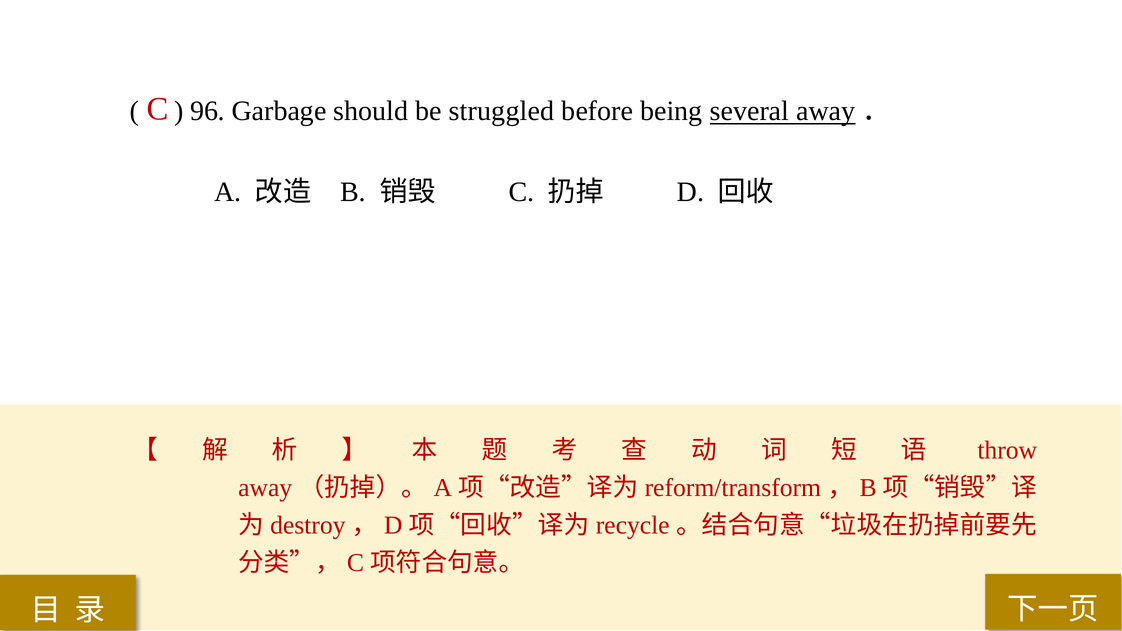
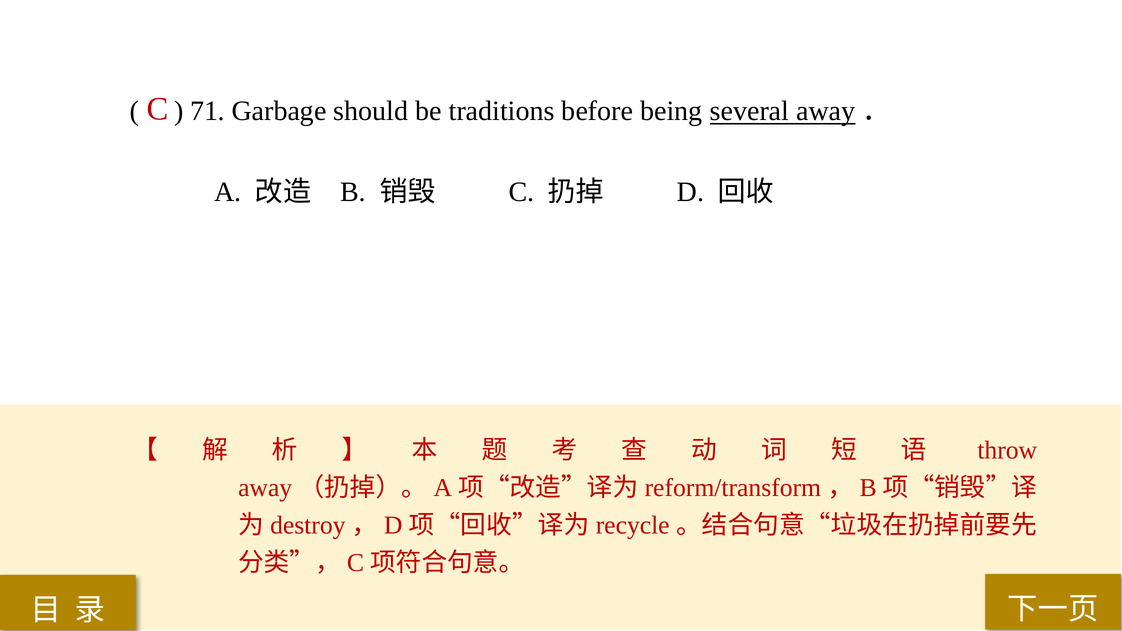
96: 96 -> 71
struggled: struggled -> traditions
